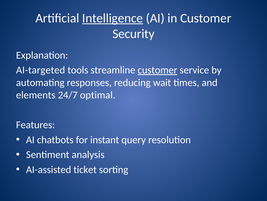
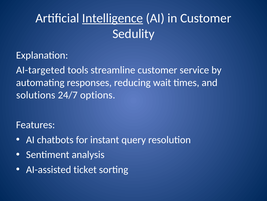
Security: Security -> Sedulity
customer at (157, 70) underline: present -> none
elements: elements -> solutions
optimal: optimal -> options
